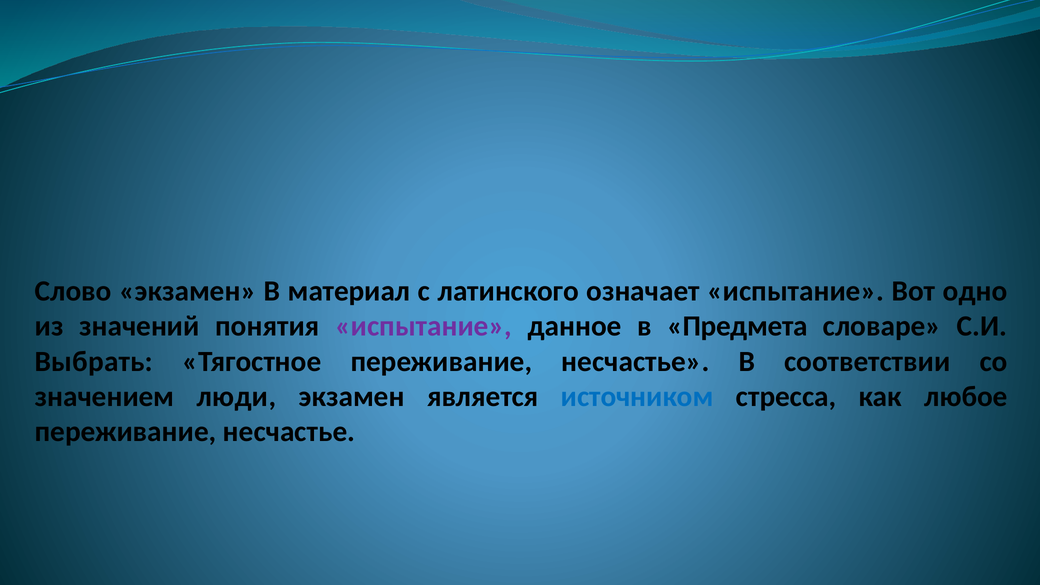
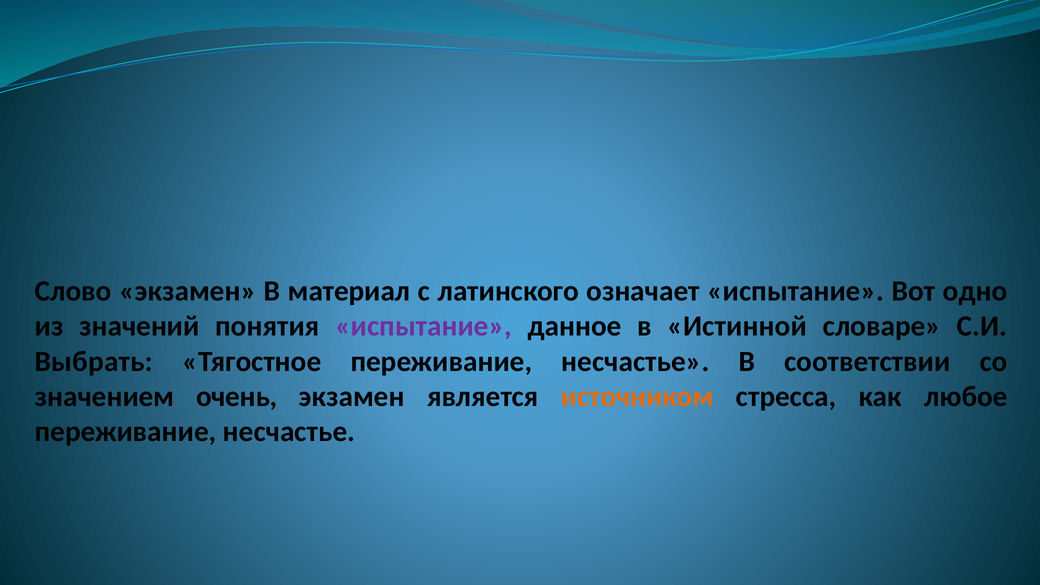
Предмета: Предмета -> Истинной
люди: люди -> очень
источником colour: blue -> orange
